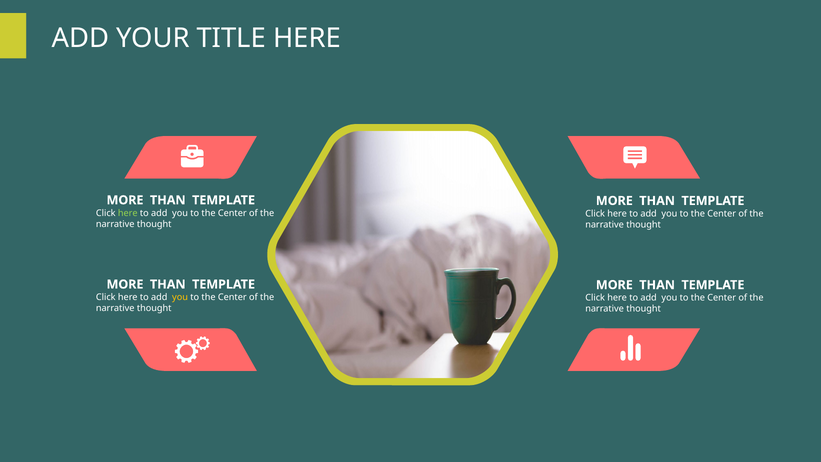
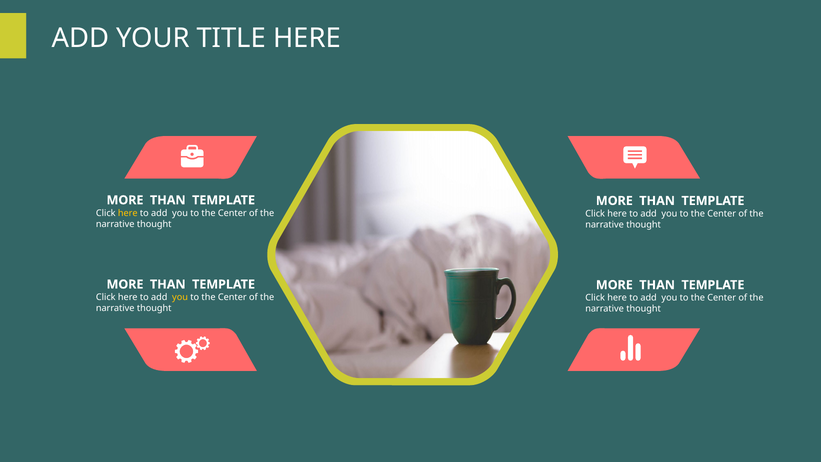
here at (128, 213) colour: light green -> yellow
